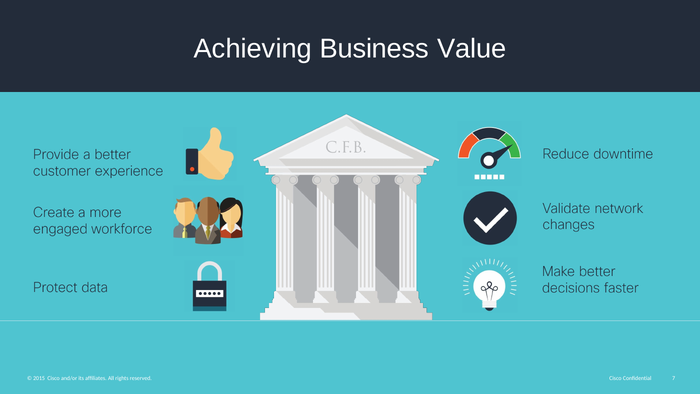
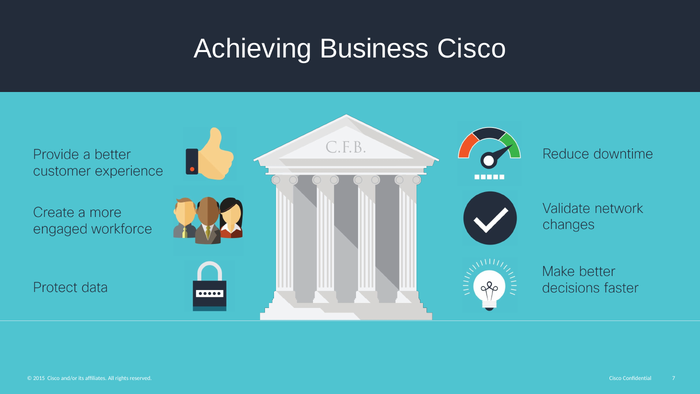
Business Value: Value -> Cisco
